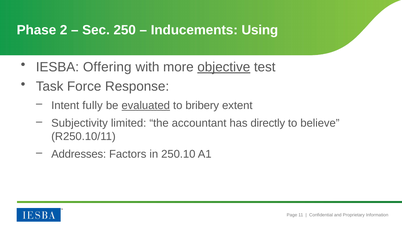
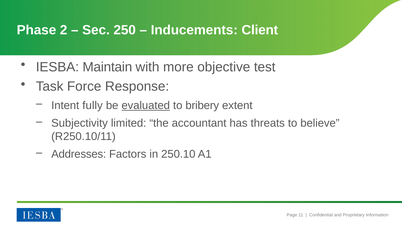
Using: Using -> Client
Offering: Offering -> Maintain
objective underline: present -> none
directly: directly -> threats
